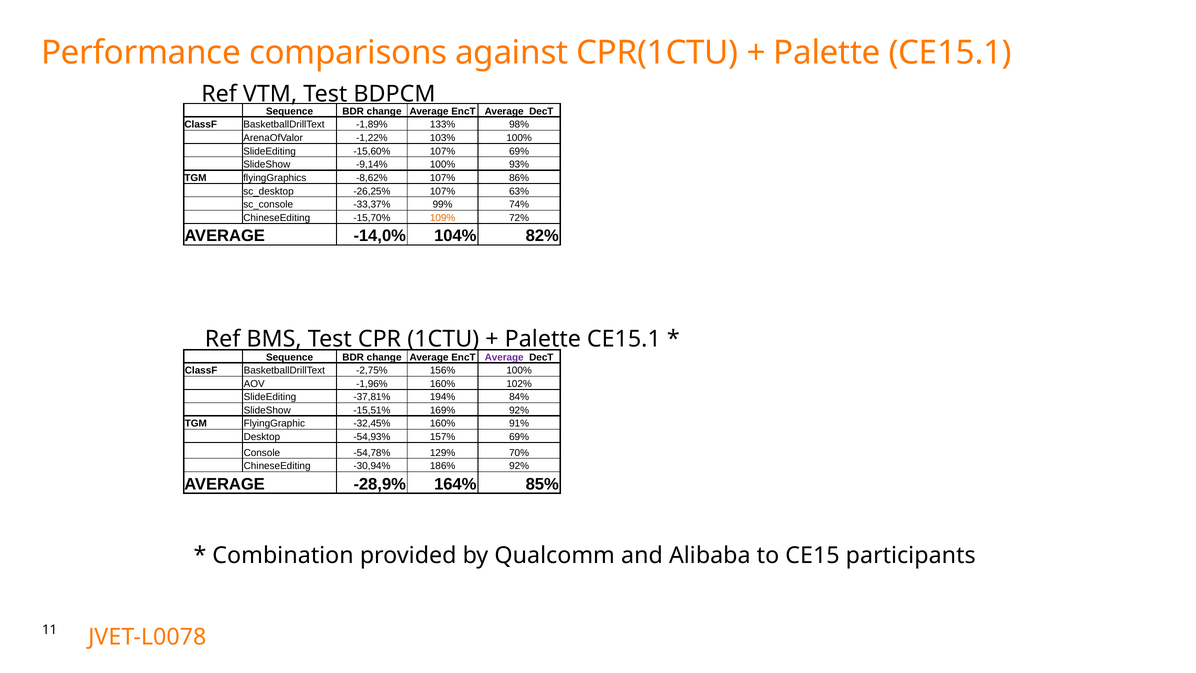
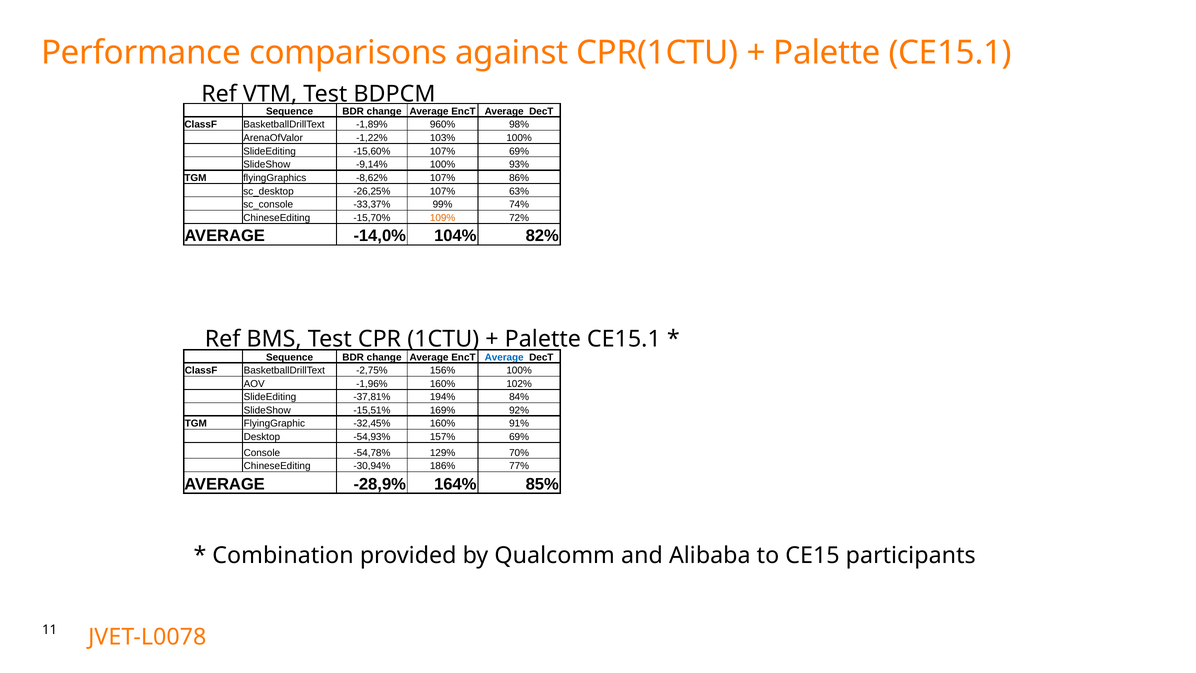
133%: 133% -> 960%
Average at (504, 357) colour: purple -> blue
186% 92%: 92% -> 77%
